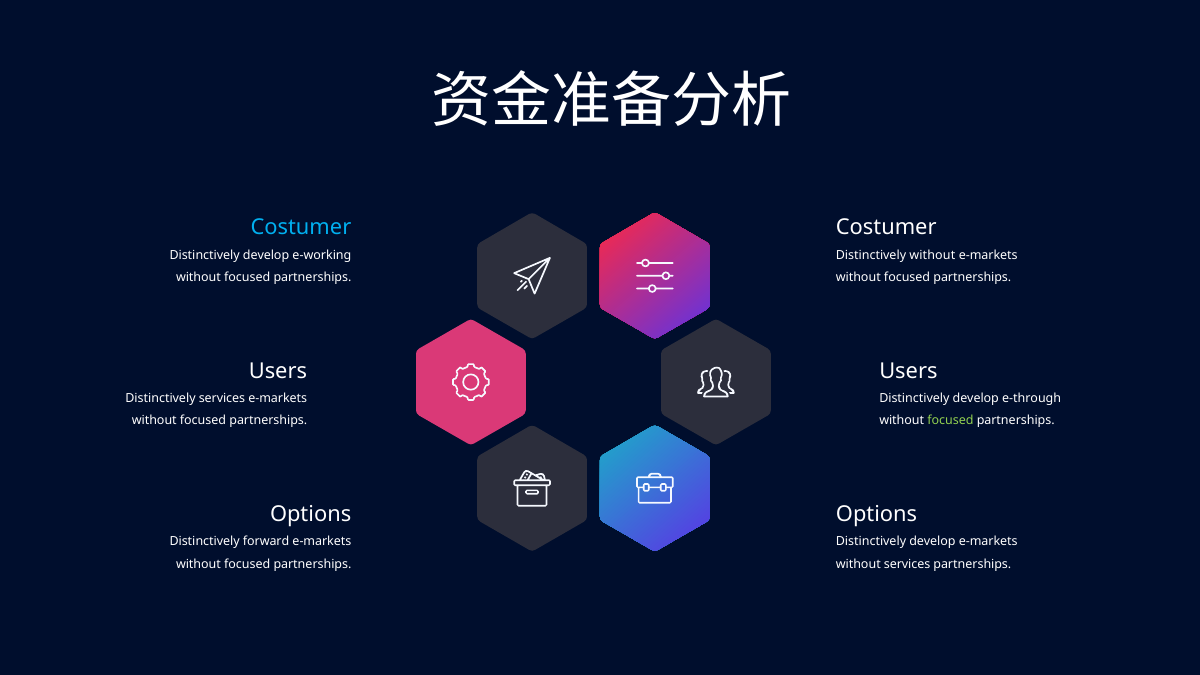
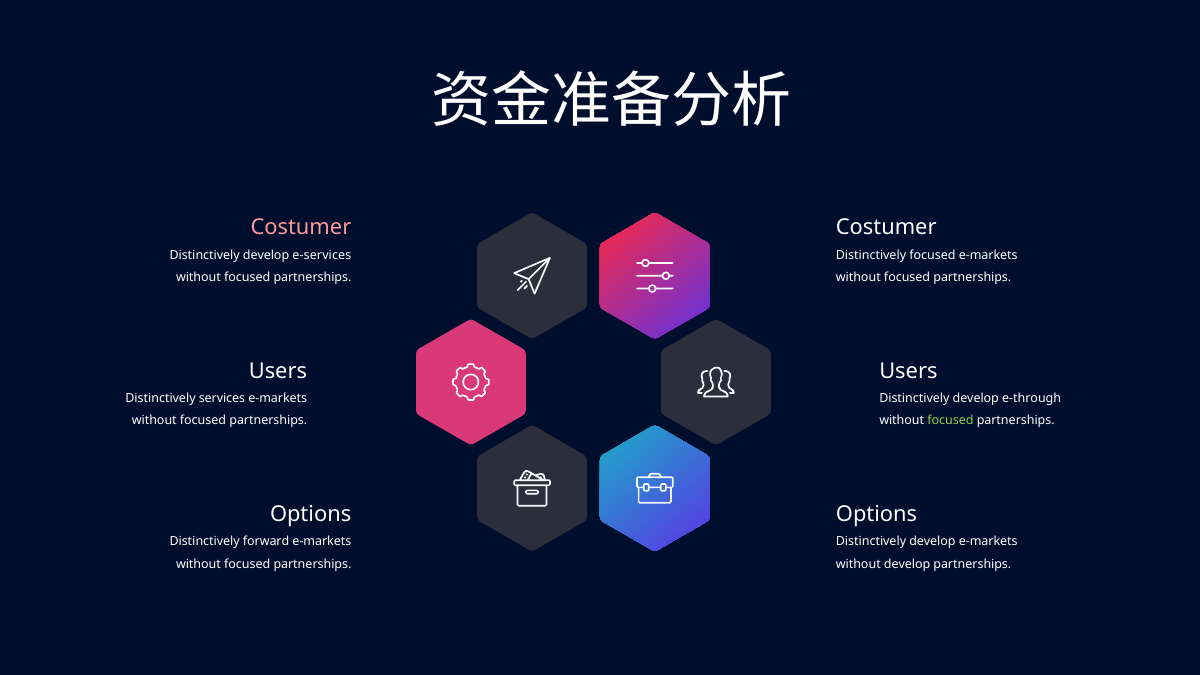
Costumer at (301, 228) colour: light blue -> pink
e-working: e-working -> e-services
Distinctively without: without -> focused
without services: services -> develop
